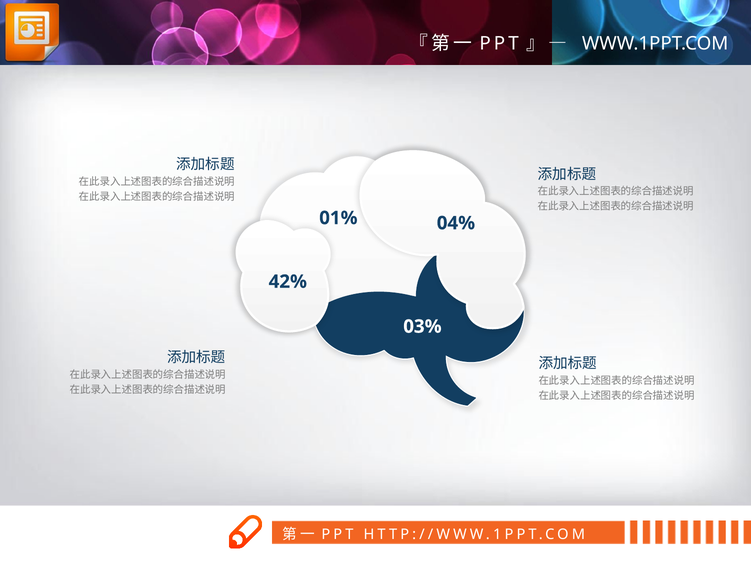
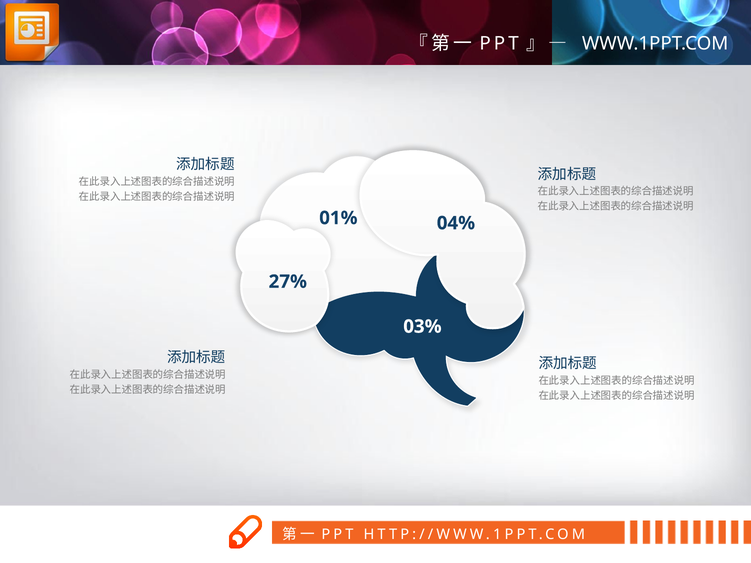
42%: 42% -> 27%
